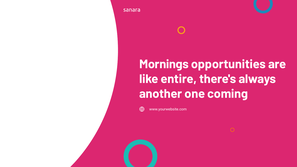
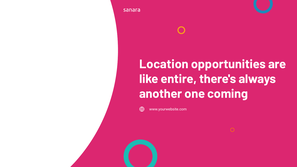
Mornings: Mornings -> Location
